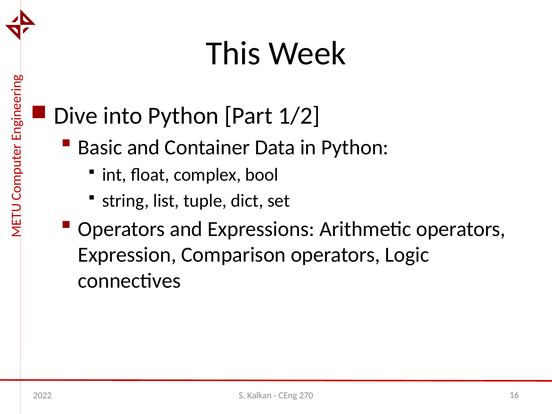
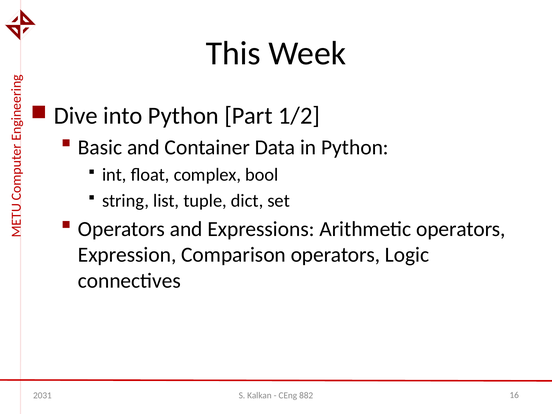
2022: 2022 -> 2031
270: 270 -> 882
